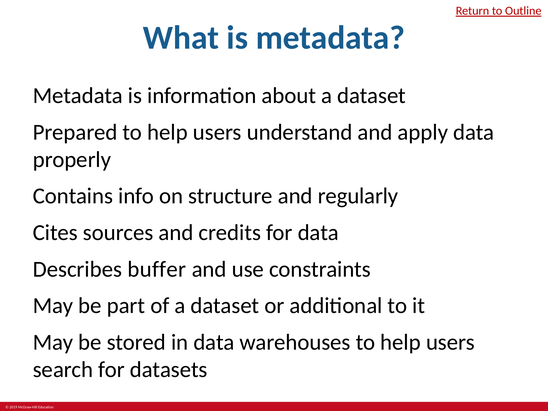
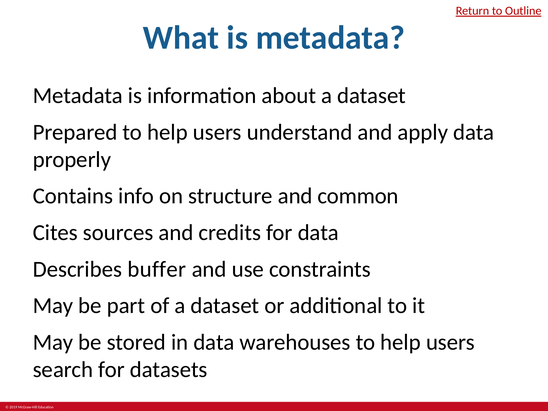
regularly: regularly -> common
